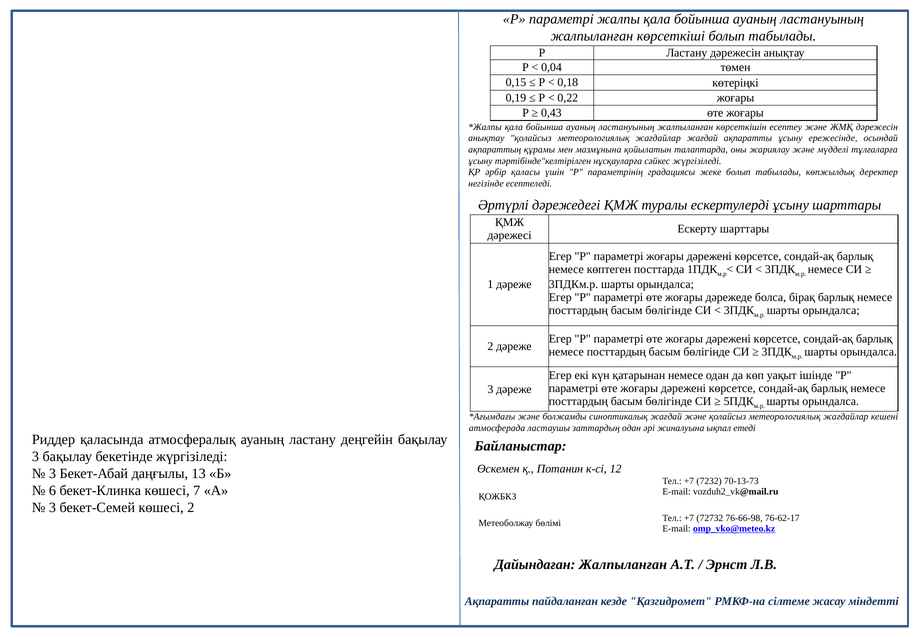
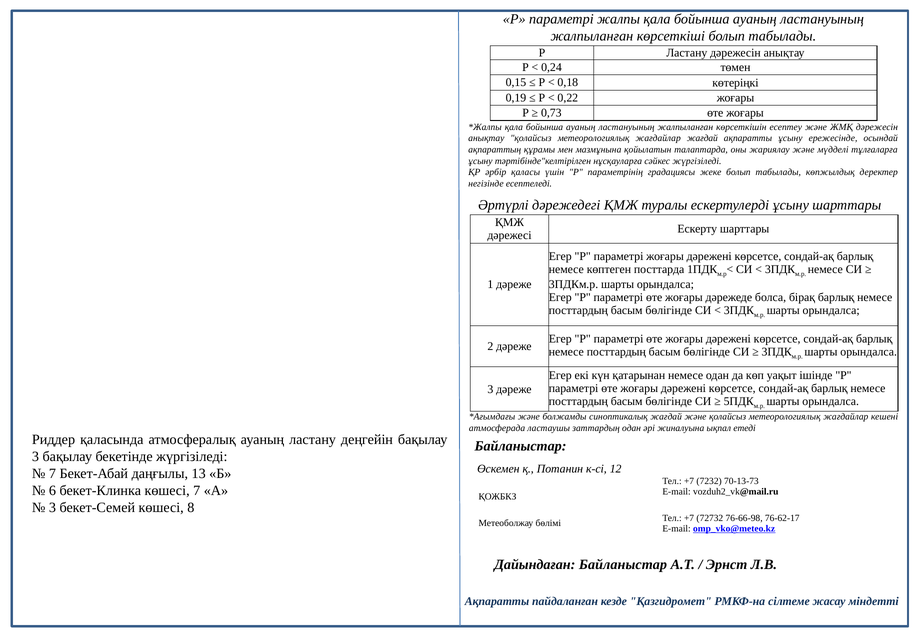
0,04: 0,04 -> 0,24
0,43: 0,43 -> 0,73
3 at (53, 474): 3 -> 7
көшесі 2: 2 -> 8
Дайындаған Жалпыланған: Жалпыланған -> Байланыстар
